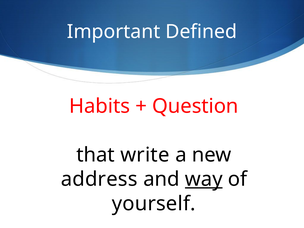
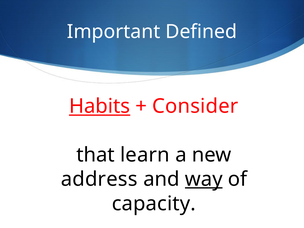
Habits underline: none -> present
Question: Question -> Consider
write: write -> learn
yourself: yourself -> capacity
